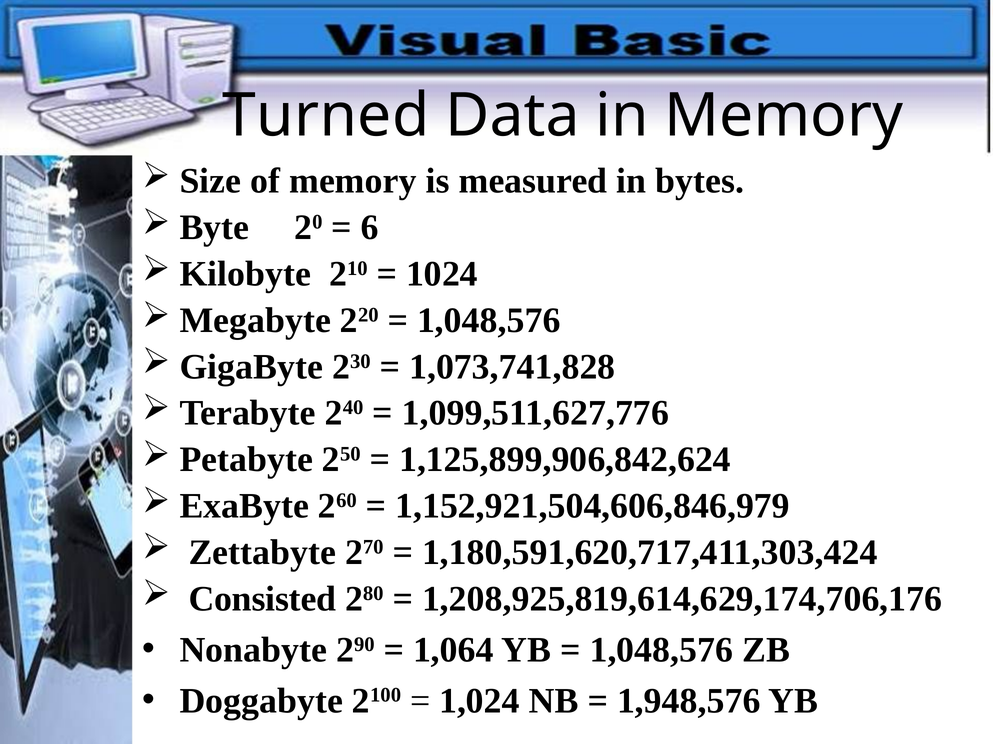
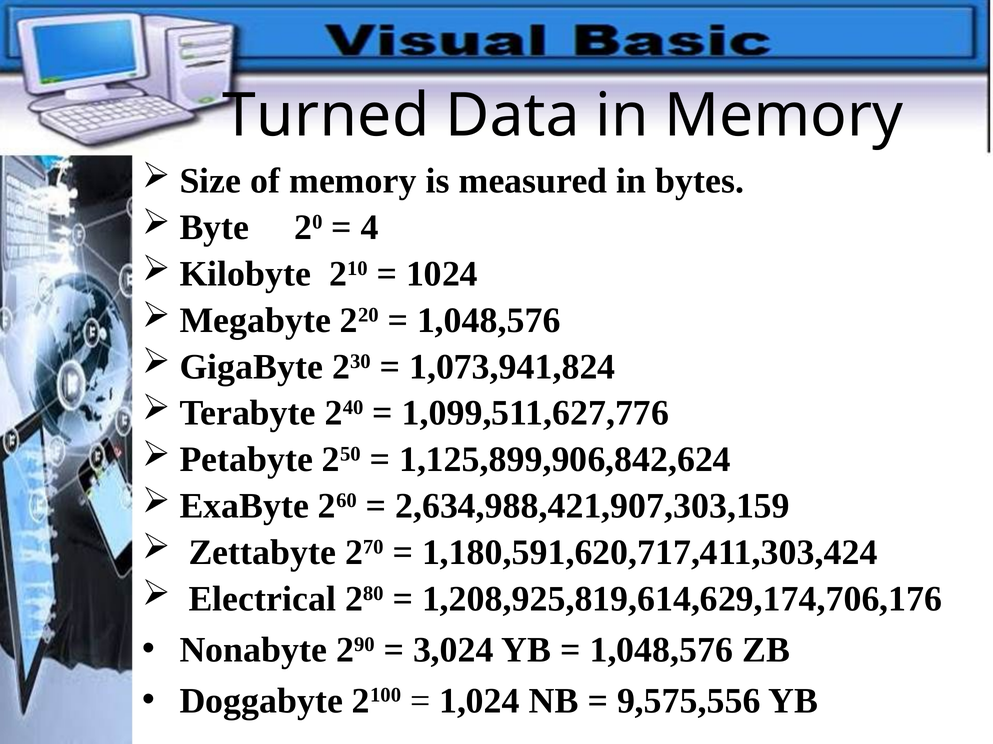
6: 6 -> 4
1,073,741,828: 1,073,741,828 -> 1,073,941,824
1,152,921,504,606,846,979: 1,152,921,504,606,846,979 -> 2,634,988,421,907,303,159
Consisted: Consisted -> Electrical
1,064: 1,064 -> 3,024
1,948,576: 1,948,576 -> 9,575,556
